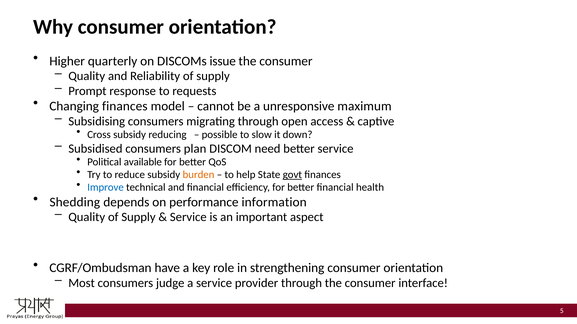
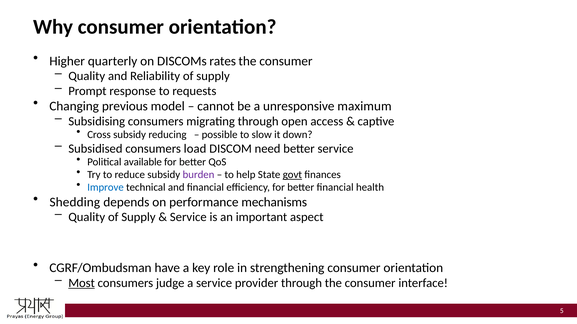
issue: issue -> rates
Changing finances: finances -> previous
plan: plan -> load
burden colour: orange -> purple
information: information -> mechanisms
Most underline: none -> present
